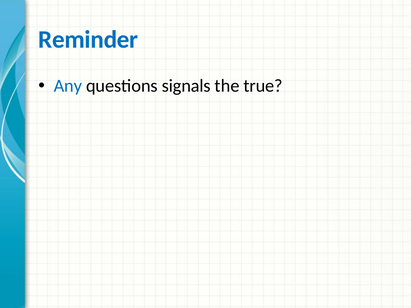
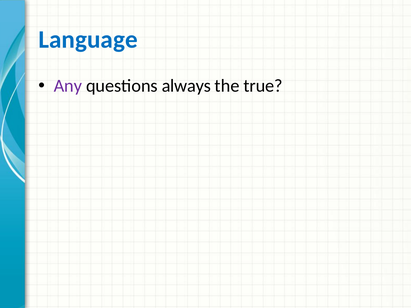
Reminder: Reminder -> Language
Any colour: blue -> purple
signals: signals -> always
